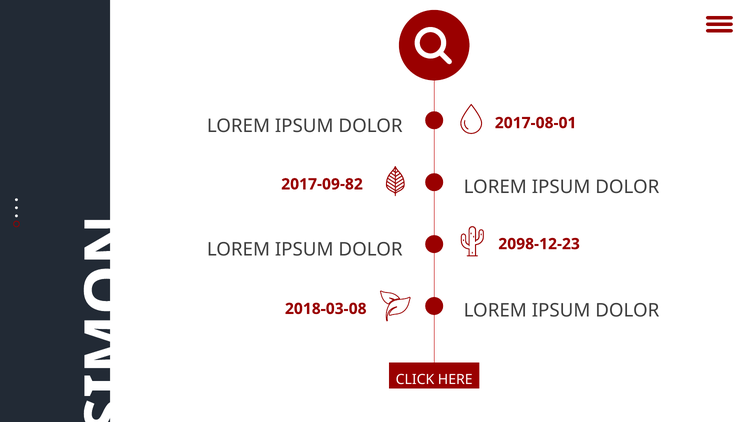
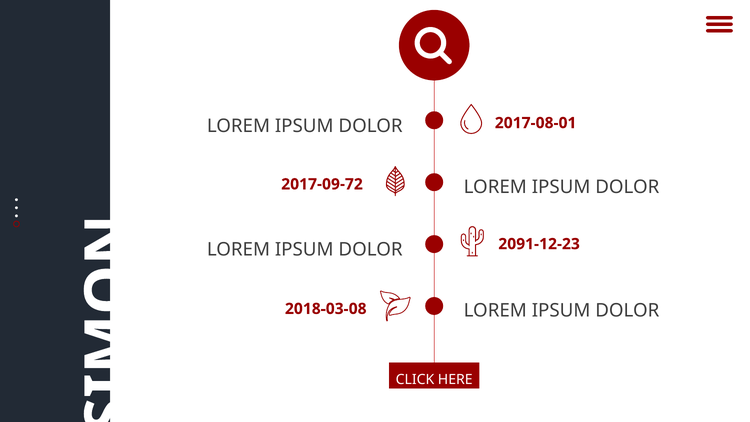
2017-09-82: 2017-09-82 -> 2017-09-72
2098-12-23: 2098-12-23 -> 2091-12-23
